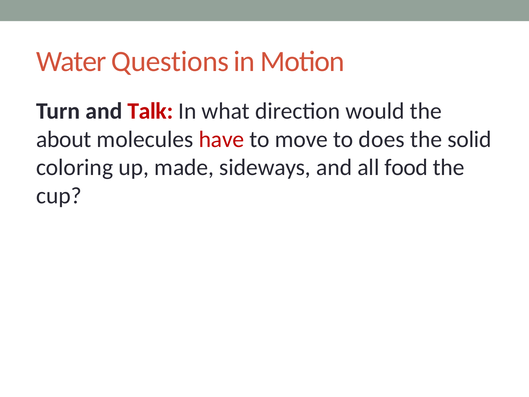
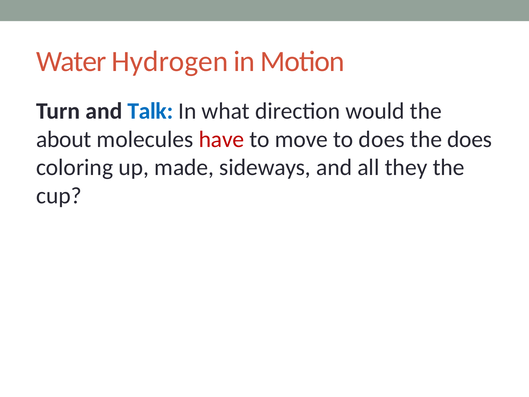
Questions: Questions -> Hydrogen
Talk colour: red -> blue
the solid: solid -> does
food: food -> they
